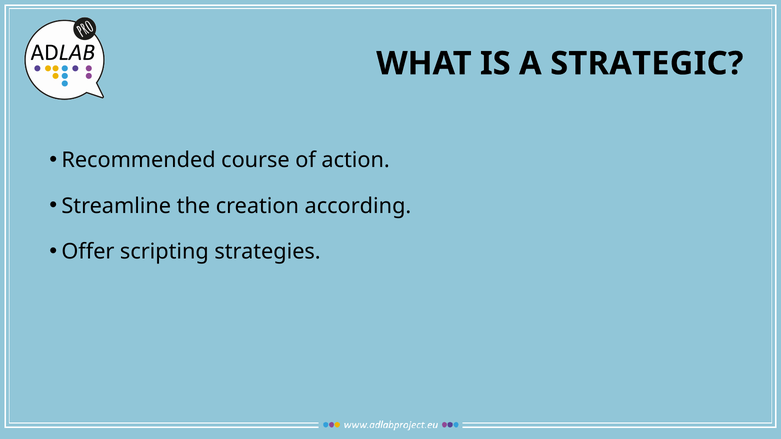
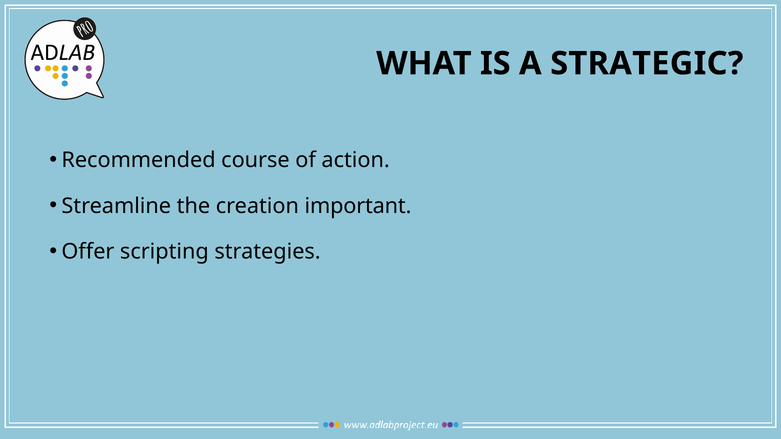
according: according -> important
